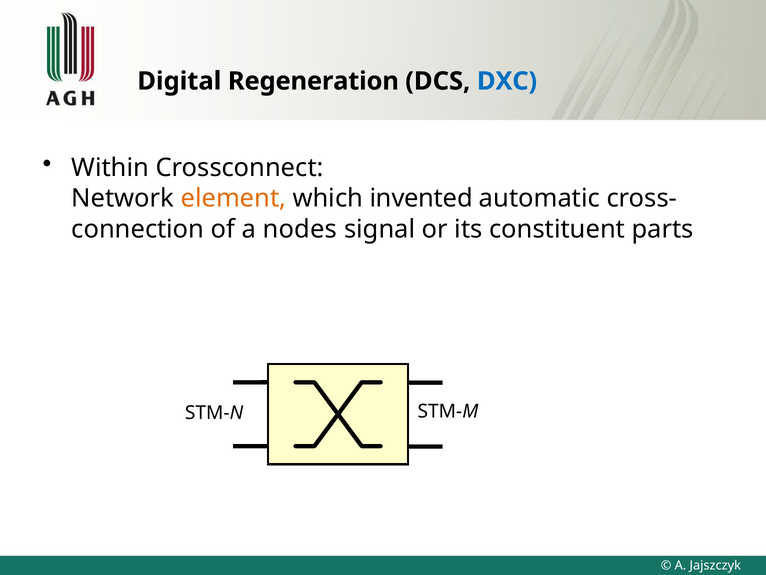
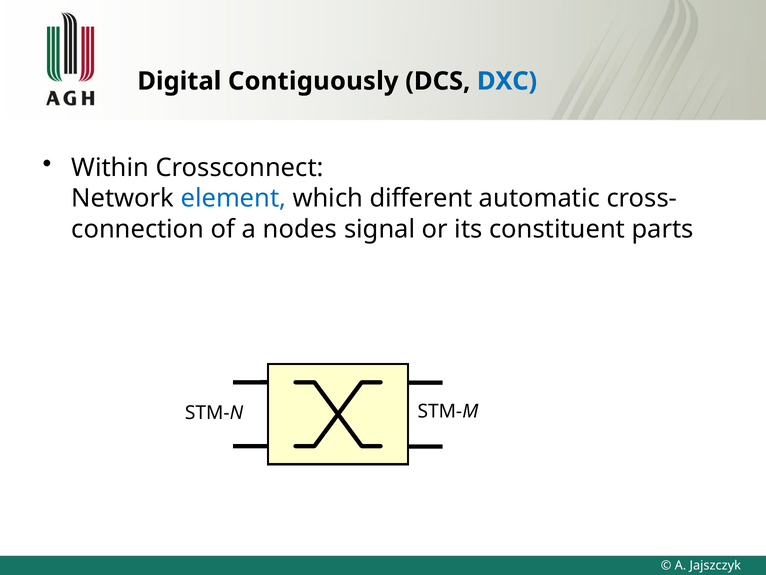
Regeneration: Regeneration -> Contiguously
element colour: orange -> blue
invented: invented -> different
